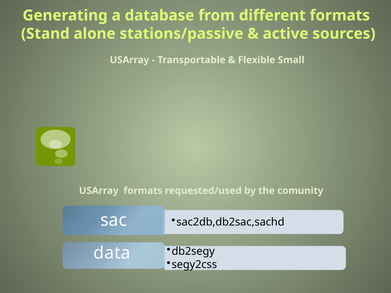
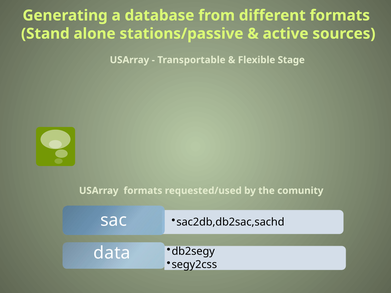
Small: Small -> Stage
